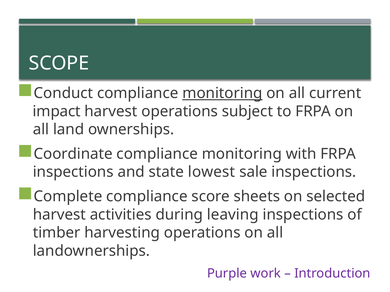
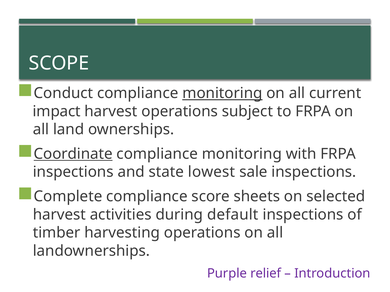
Coordinate underline: none -> present
leaving: leaving -> default
work: work -> relief
